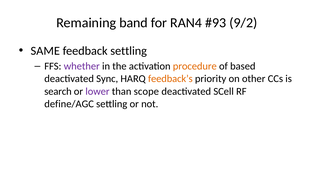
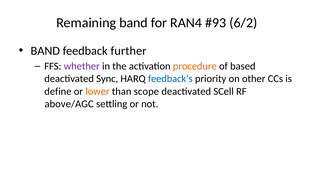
9/2: 9/2 -> 6/2
SAME at (45, 51): SAME -> BAND
feedback settling: settling -> further
feedback’s colour: orange -> blue
search: search -> define
lower colour: purple -> orange
define/AGC: define/AGC -> above/AGC
